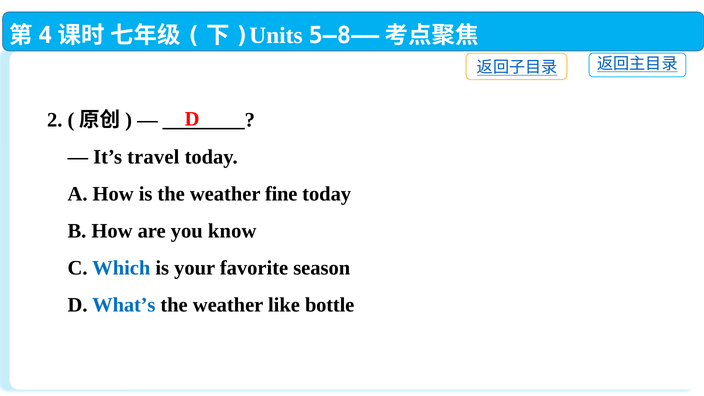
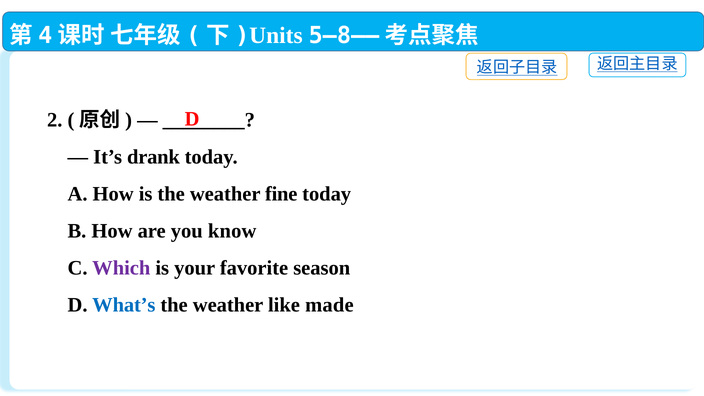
travel: travel -> drank
Which colour: blue -> purple
bottle: bottle -> made
